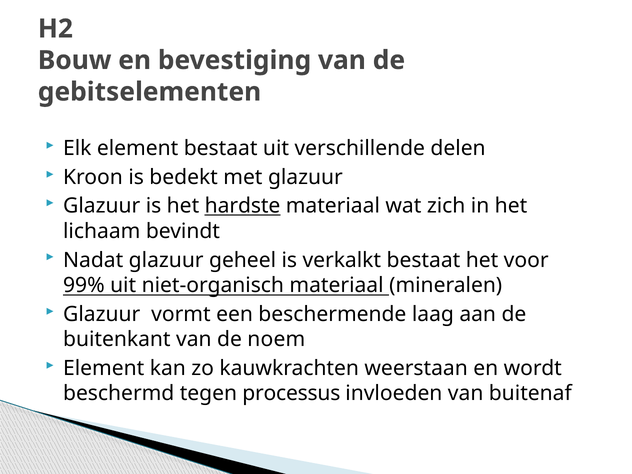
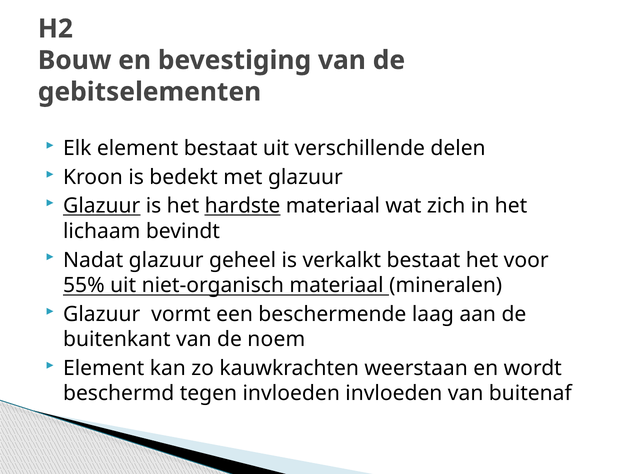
Glazuur at (102, 206) underline: none -> present
99%: 99% -> 55%
tegen processus: processus -> invloeden
